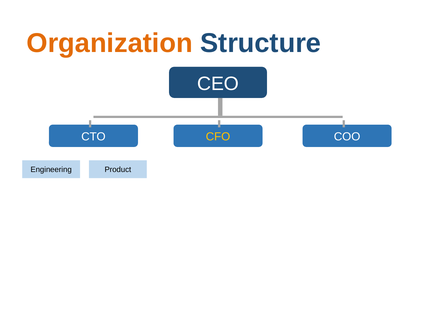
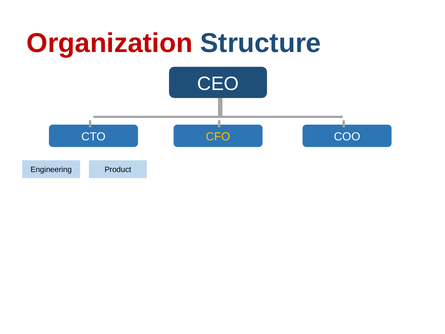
Organization colour: orange -> red
